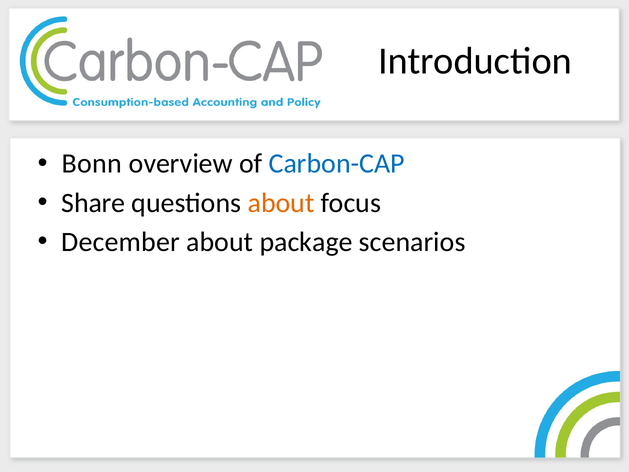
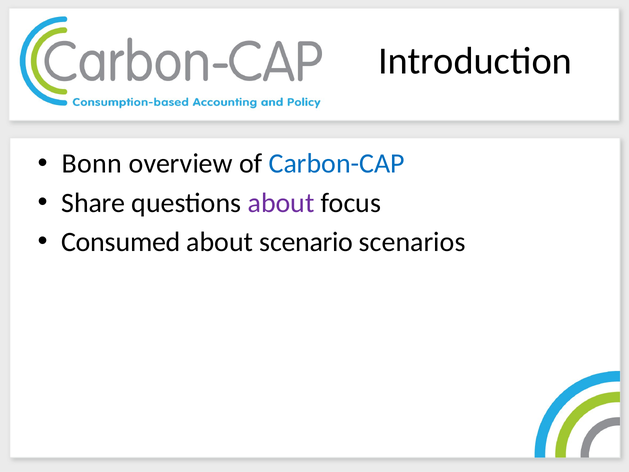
about at (281, 203) colour: orange -> purple
December: December -> Consumed
package: package -> scenario
